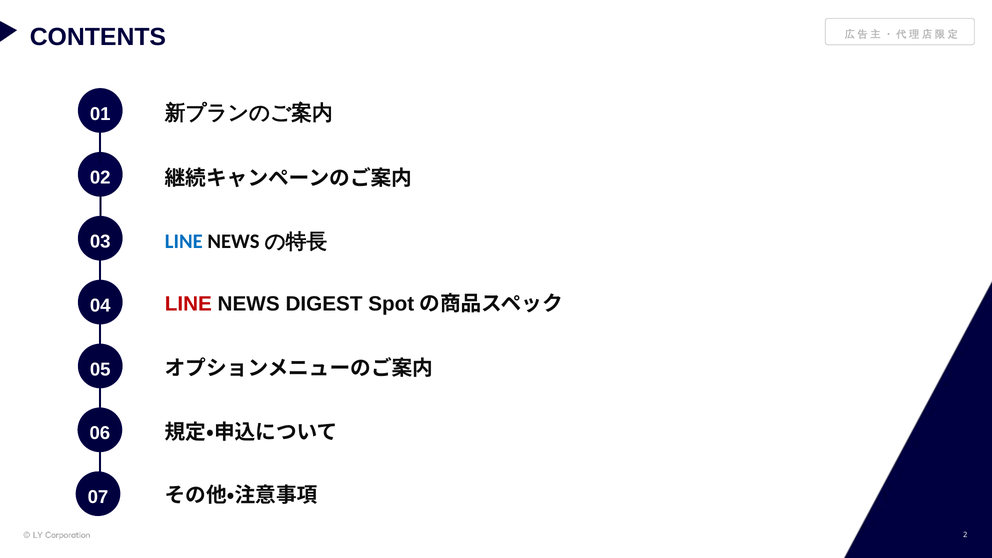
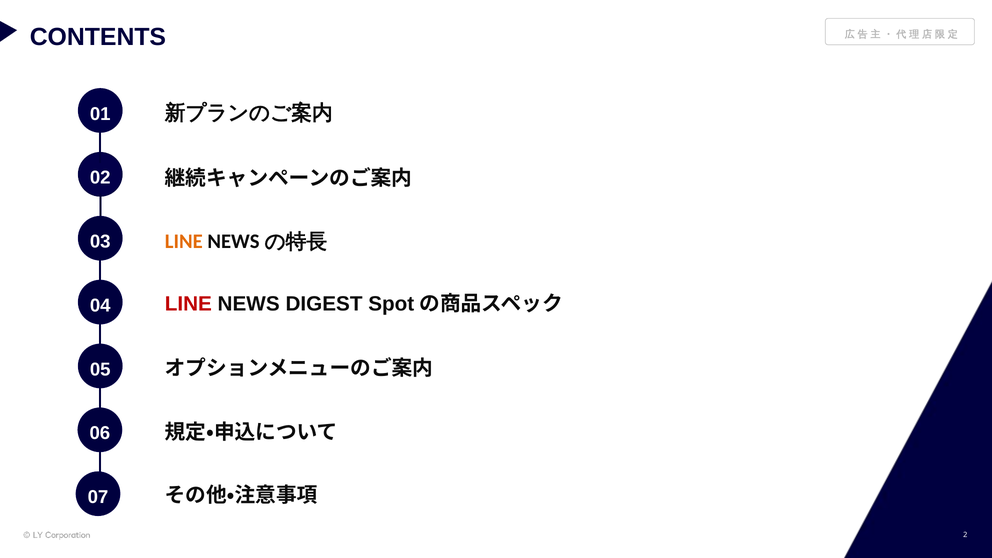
LINE at (184, 241) colour: blue -> orange
